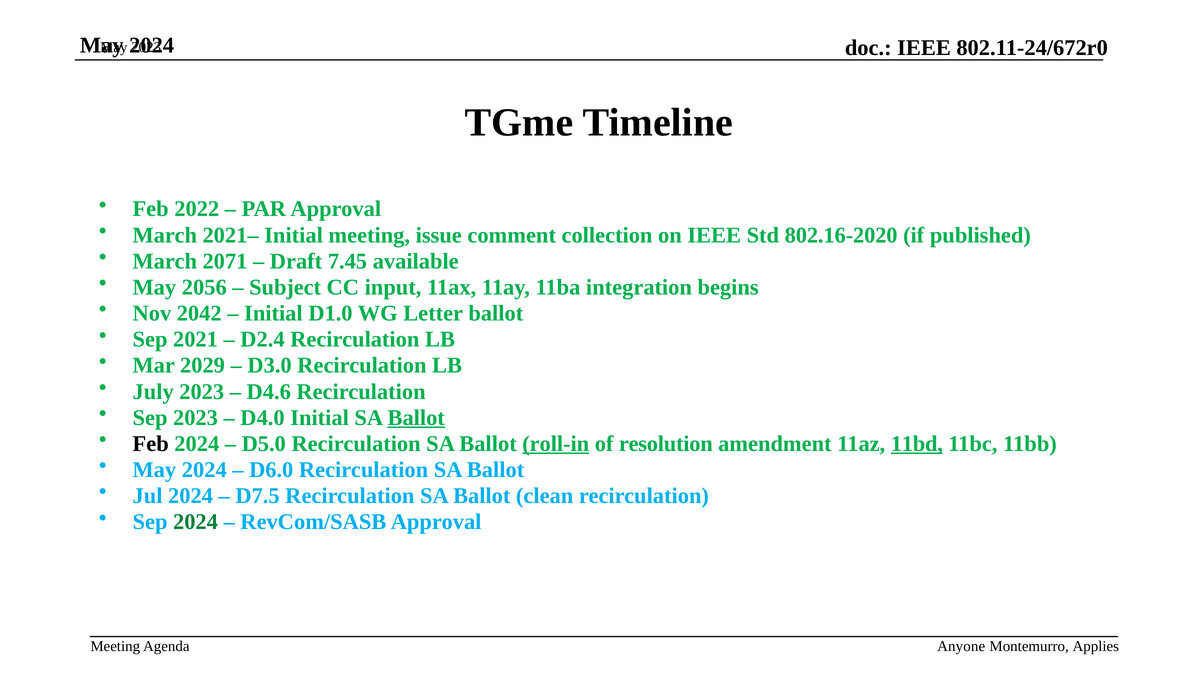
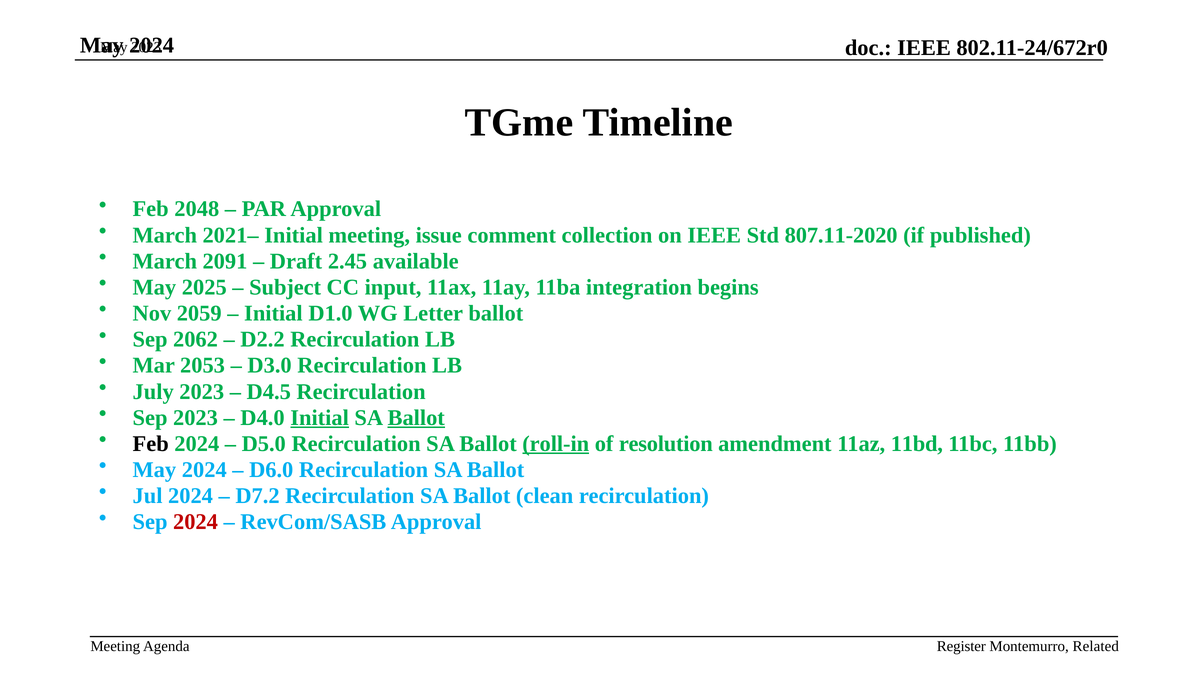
2022: 2022 -> 2048
802.16-2020: 802.16-2020 -> 807.11-2020
2071: 2071 -> 2091
7.45: 7.45 -> 2.45
2056: 2056 -> 2025
2042: 2042 -> 2059
2021: 2021 -> 2062
D2.4: D2.4 -> D2.2
2029: 2029 -> 2053
D4.6: D4.6 -> D4.5
Initial at (320, 418) underline: none -> present
11bd underline: present -> none
D7.5: D7.5 -> D7.2
2024 at (195, 522) colour: green -> red
Anyone: Anyone -> Register
Applies: Applies -> Related
